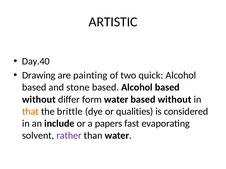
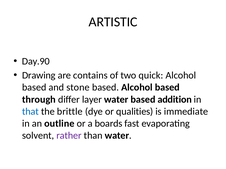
Day.40: Day.40 -> Day.90
painting: painting -> contains
without at (39, 100): without -> through
form: form -> layer
water based without: without -> addition
that colour: orange -> blue
considered: considered -> immediate
include: include -> outline
papers: papers -> boards
